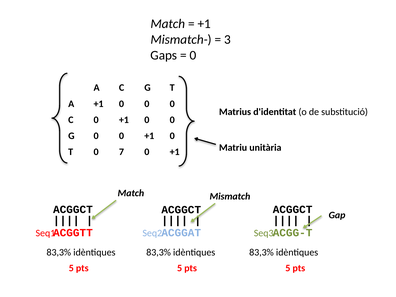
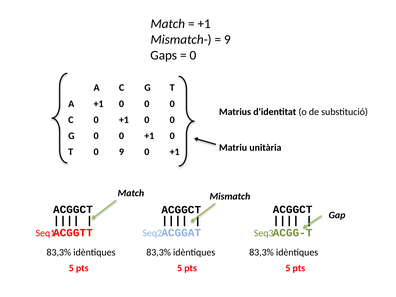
3 at (228, 39): 3 -> 9
0 7: 7 -> 9
